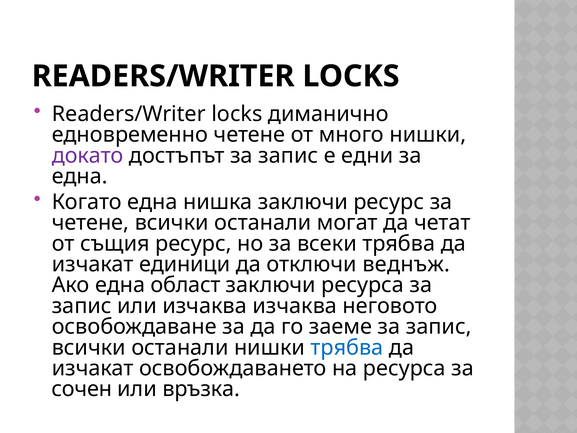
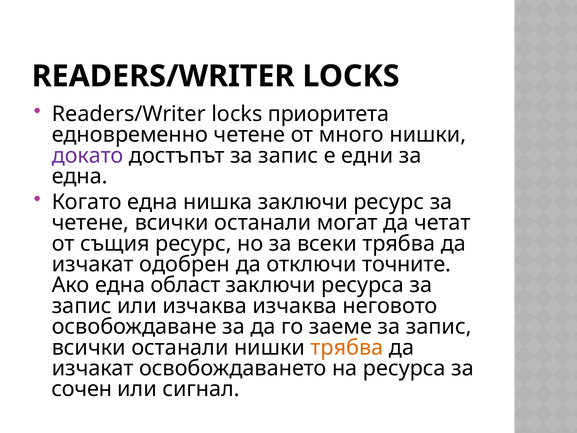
диманично: диманично -> приоритета
единици: единици -> одобрен
веднъж: веднъж -> точните
трябва at (347, 347) colour: blue -> orange
връзка: връзка -> сигнал
